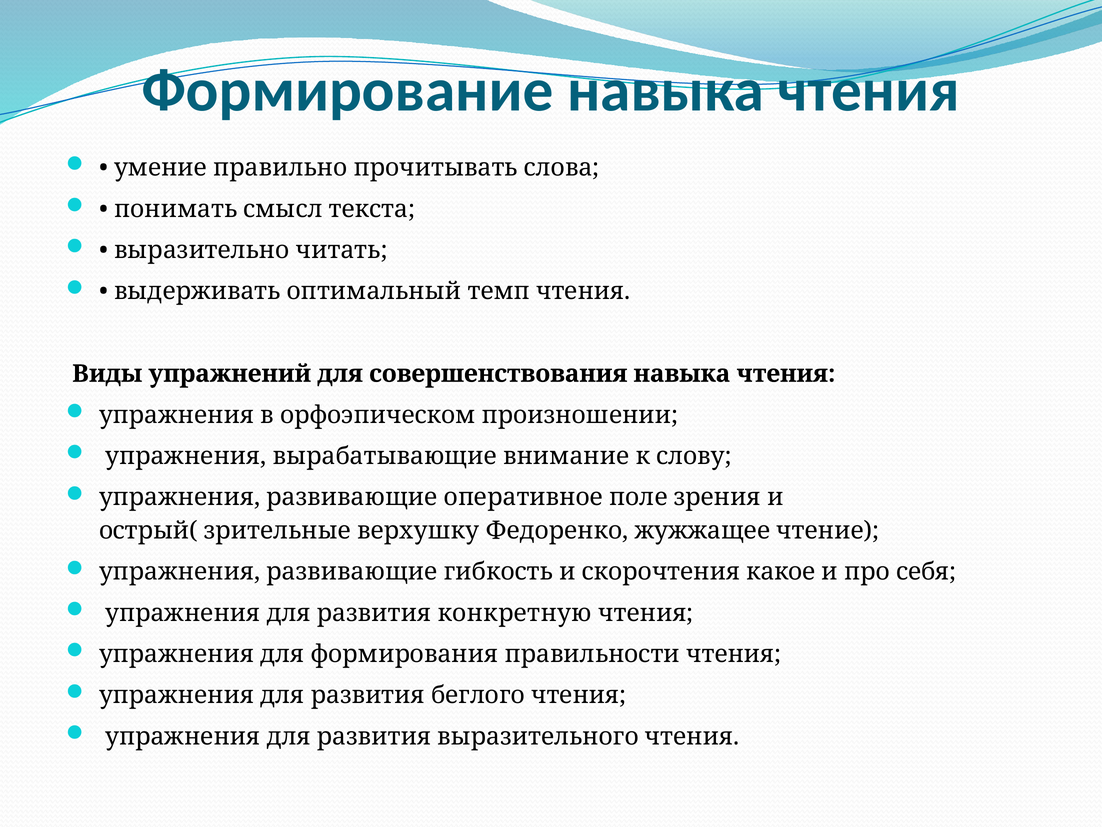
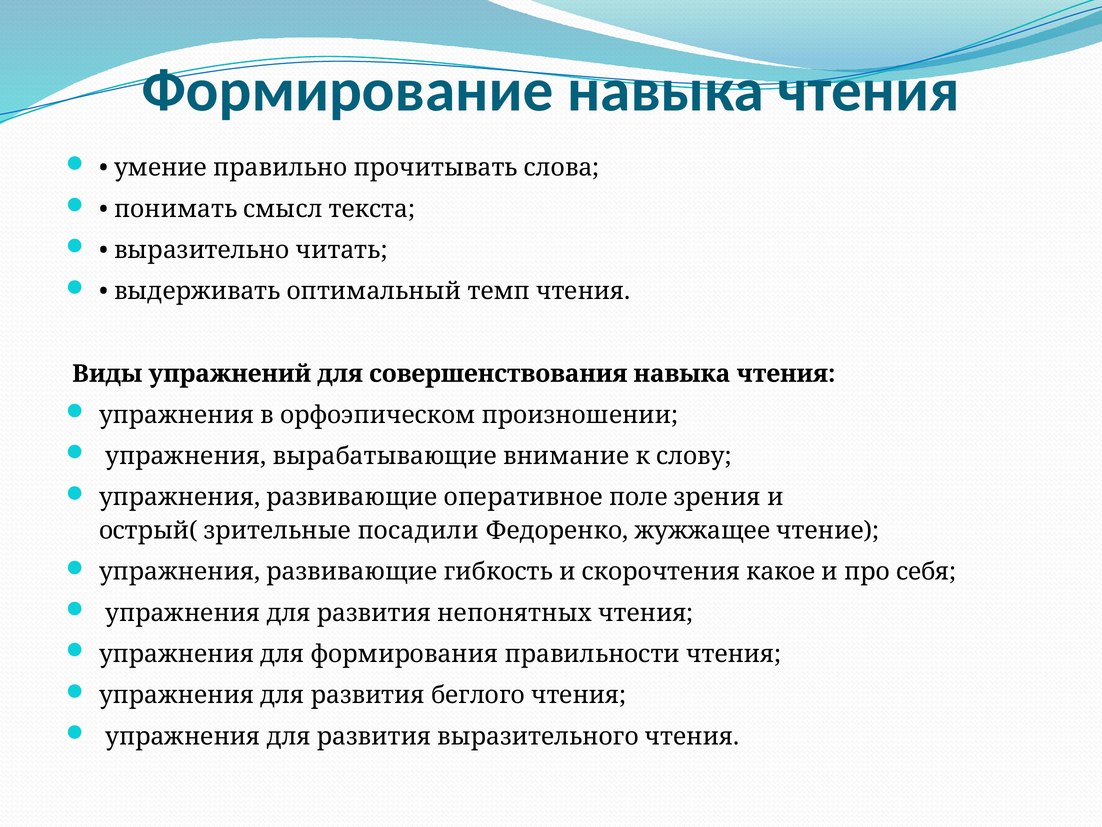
верхушку: верхушку -> посадили
конкретную: конкретную -> непонятных
